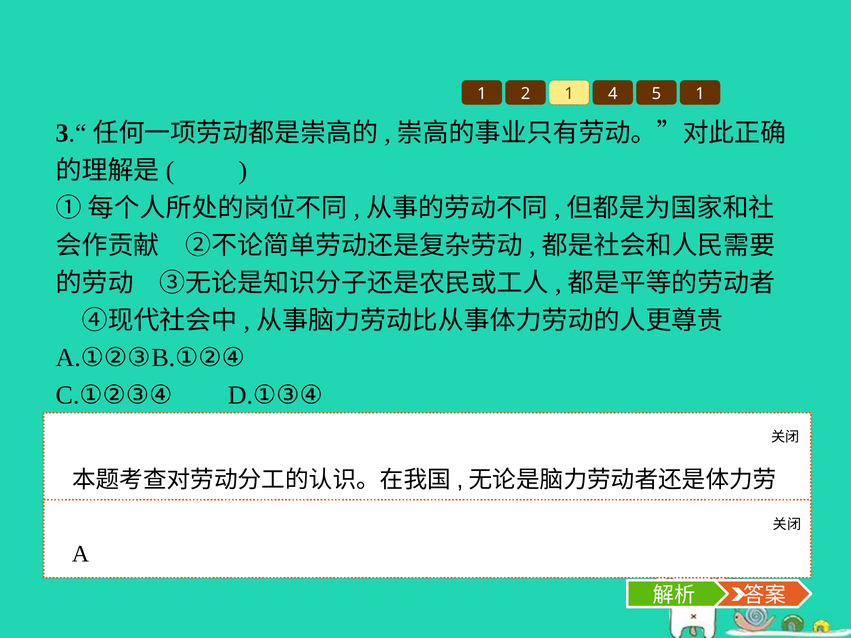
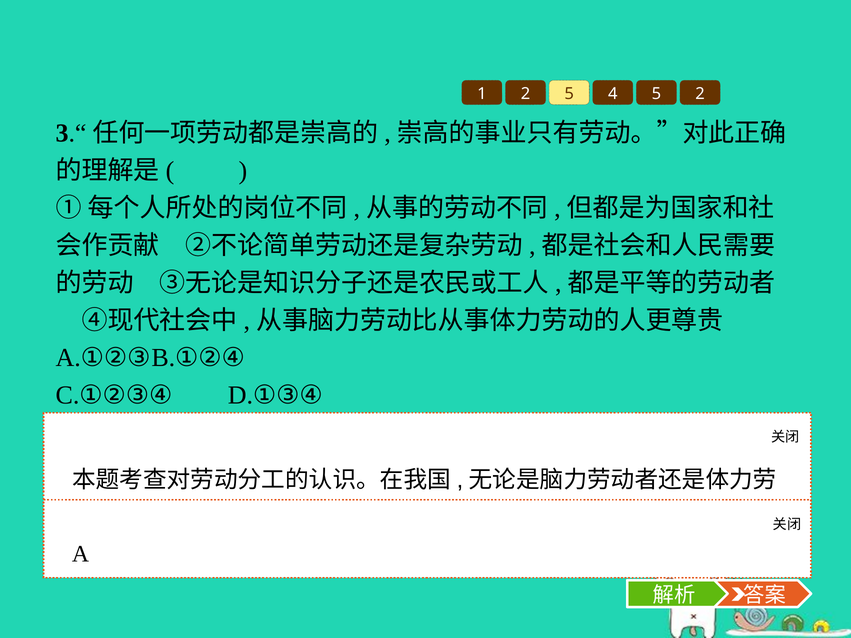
2 1: 1 -> 5
5 1: 1 -> 2
